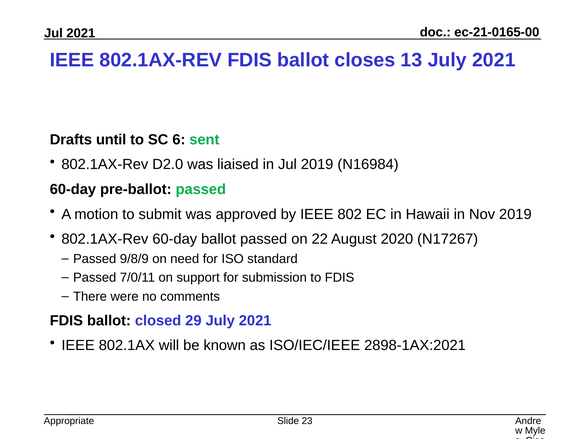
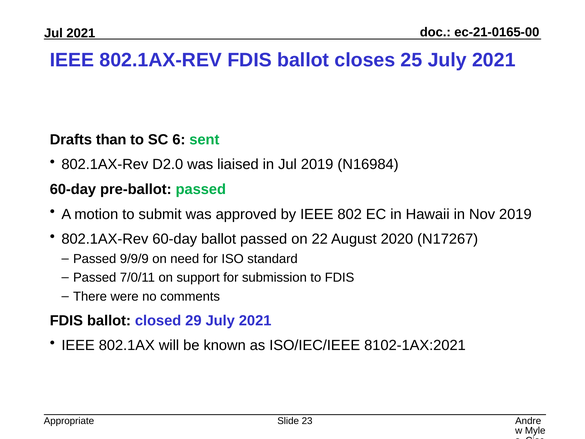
13: 13 -> 25
until: until -> than
9/8/9: 9/8/9 -> 9/9/9
2898-1AX:2021: 2898-1AX:2021 -> 8102-1AX:2021
